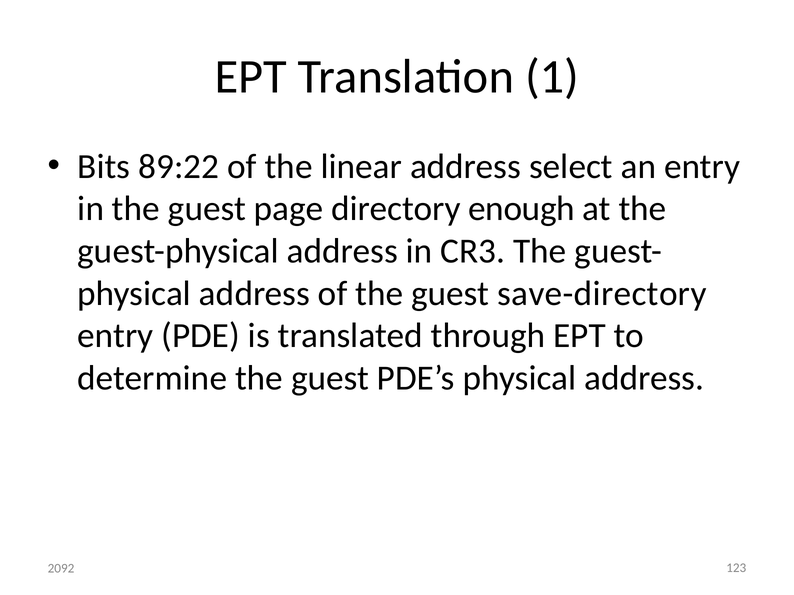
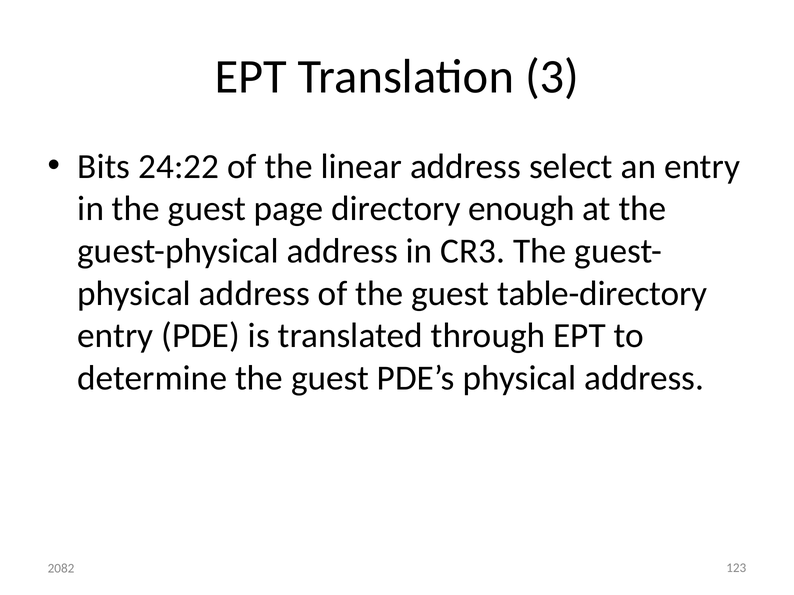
1: 1 -> 3
89:22: 89:22 -> 24:22
save-directory: save-directory -> table-directory
2092: 2092 -> 2082
